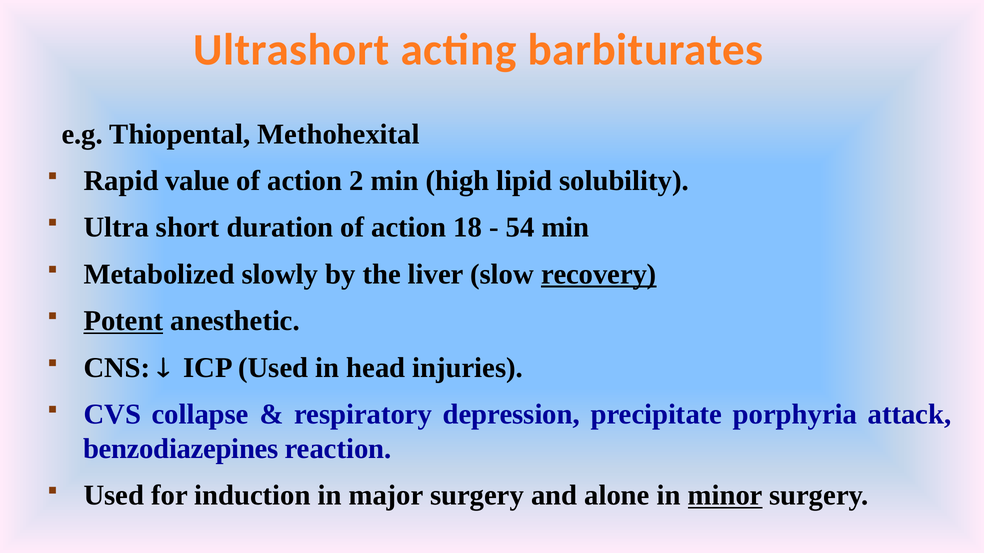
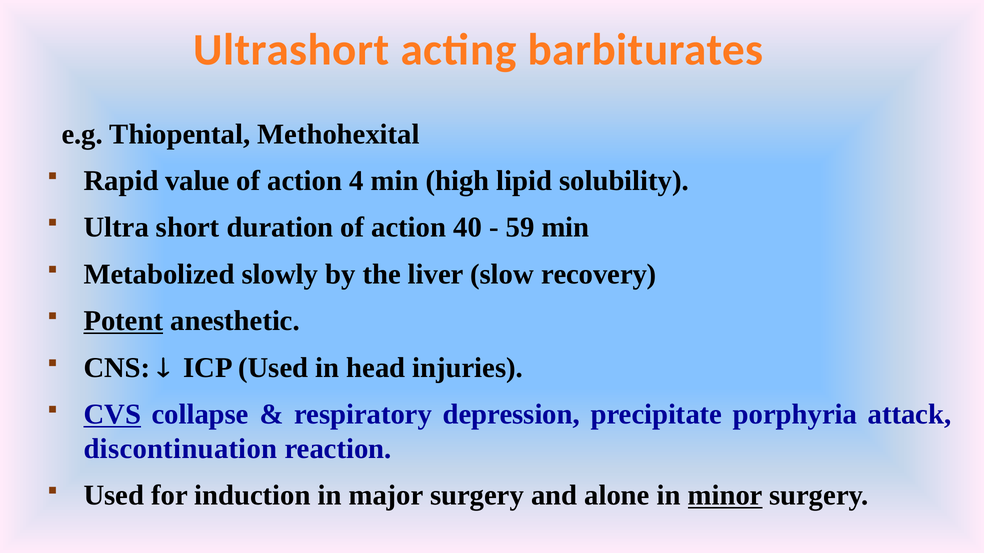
2: 2 -> 4
18: 18 -> 40
54: 54 -> 59
recovery underline: present -> none
CVS underline: none -> present
benzodiazepines: benzodiazepines -> discontinuation
